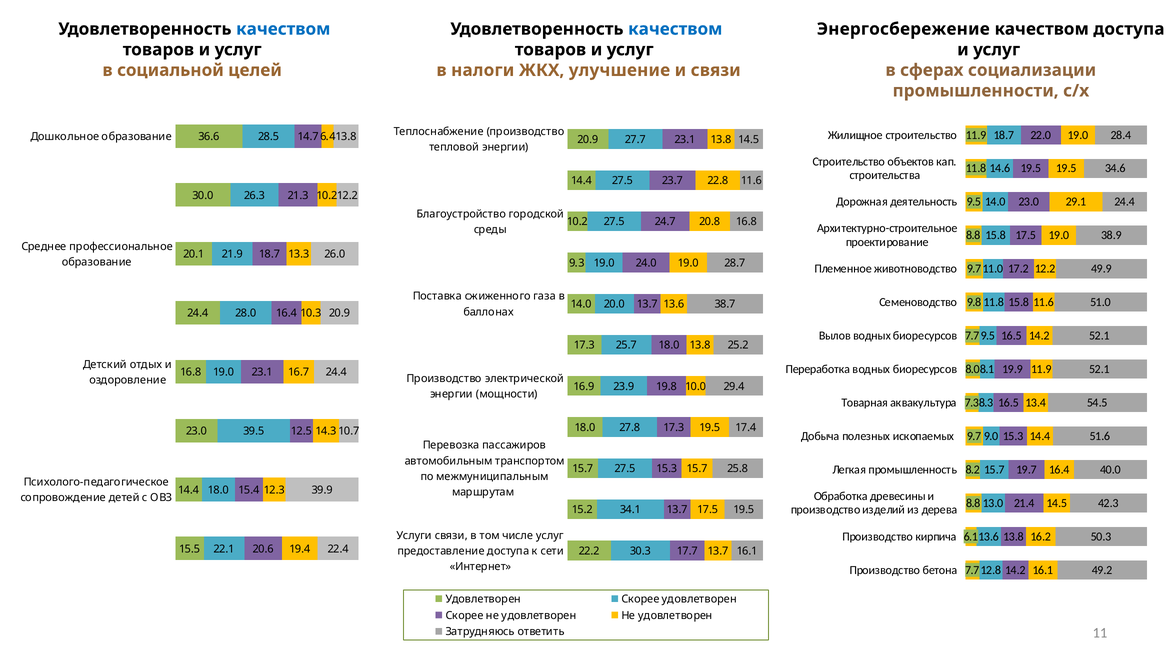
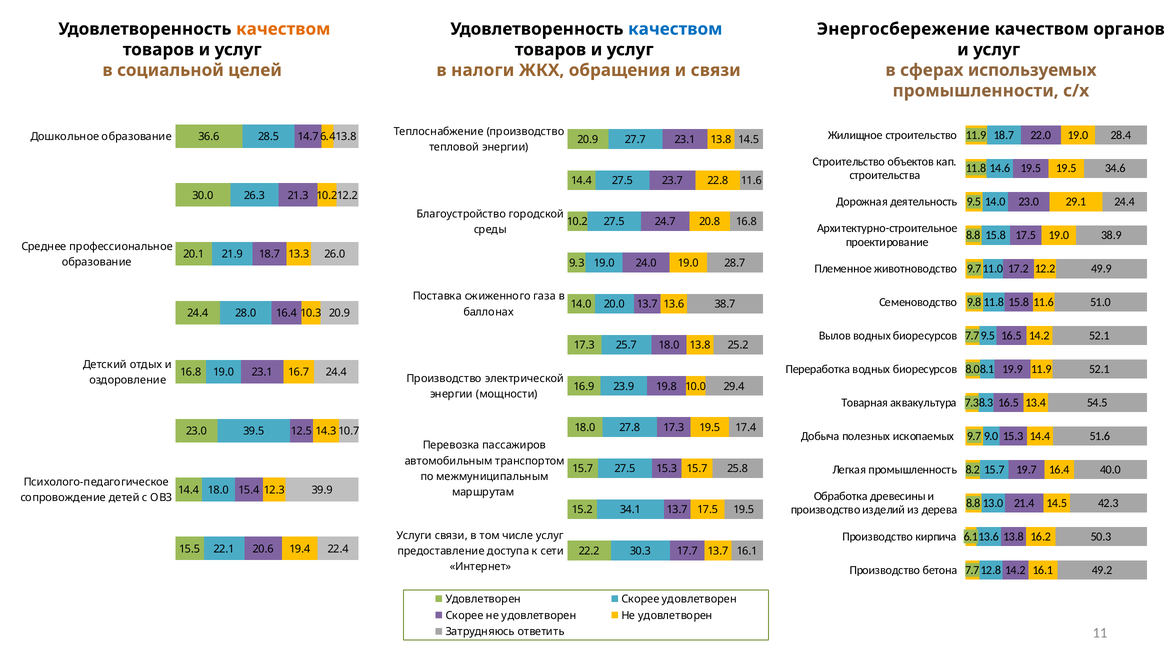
качеством at (283, 29) colour: blue -> orange
качеством доступа: доступа -> органов
улучшение: улучшение -> обращения
социализации: социализации -> используемых
